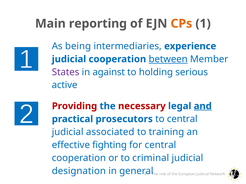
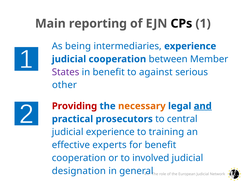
CPs colour: orange -> black
between underline: present -> none
in against: against -> benefit
holding: holding -> against
active: active -> other
necessary colour: red -> orange
judicial associated: associated -> experience
fighting: fighting -> experts
for central: central -> benefit
criminal: criminal -> involved
